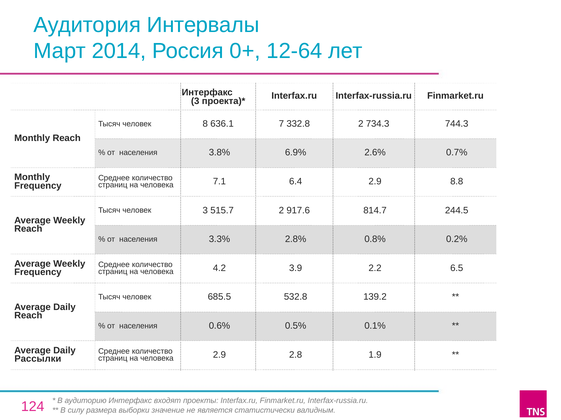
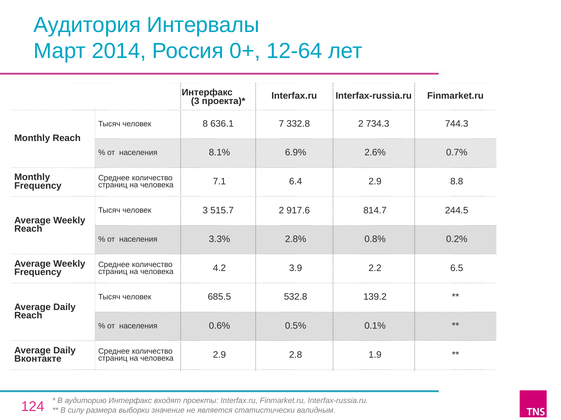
3.8%: 3.8% -> 8.1%
Рассылки: Рассылки -> Вконтакте
